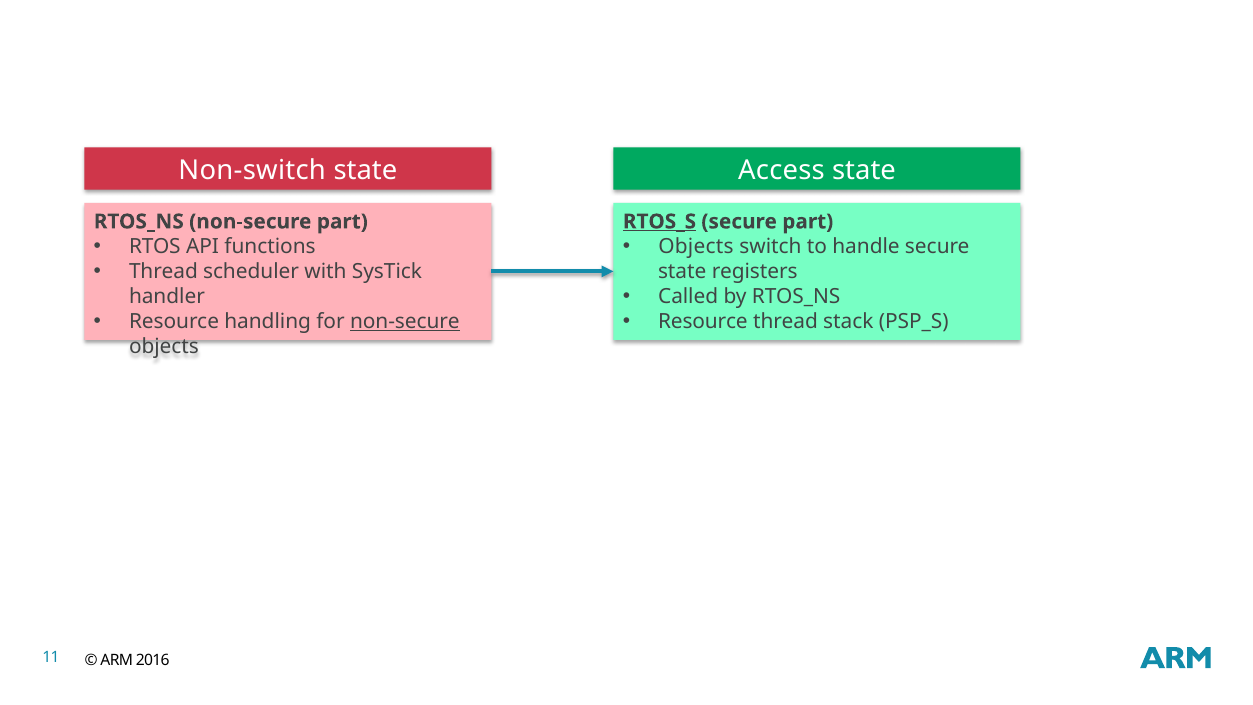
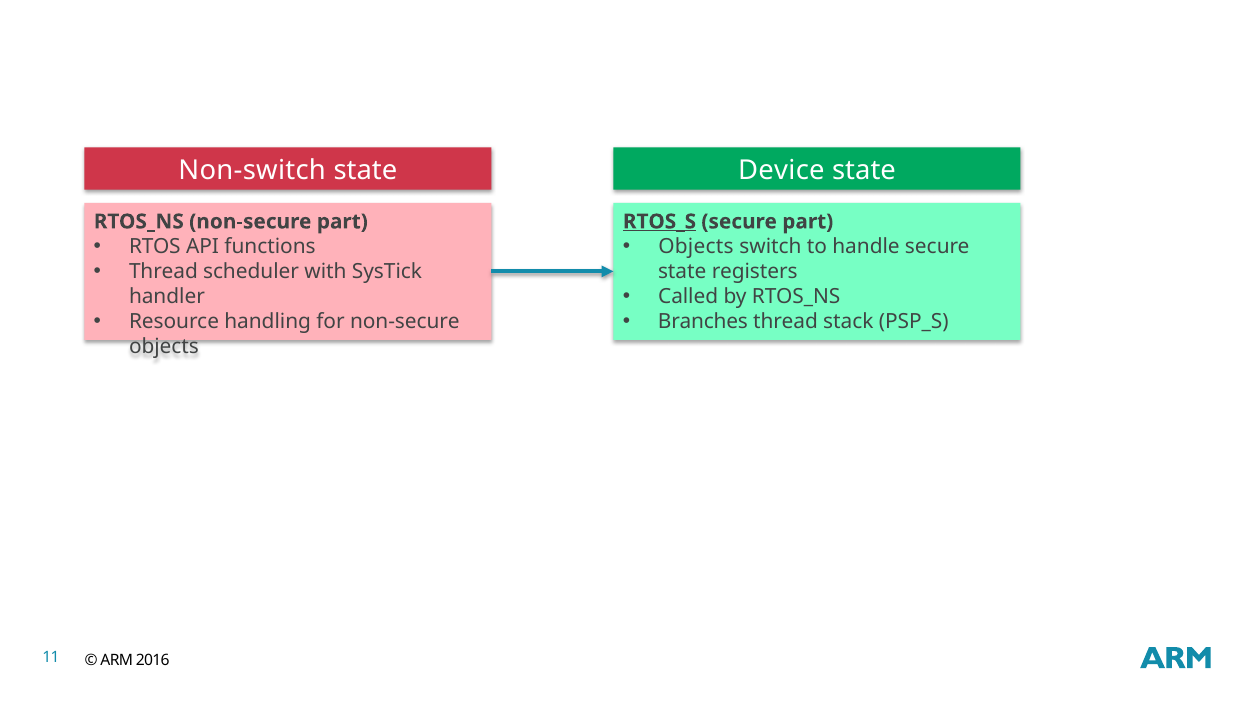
Access: Access -> Device
non-secure at (405, 322) underline: present -> none
Resource at (703, 322): Resource -> Branches
